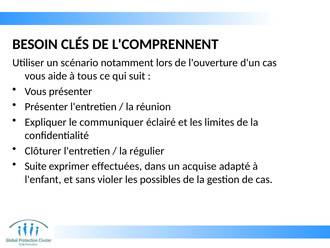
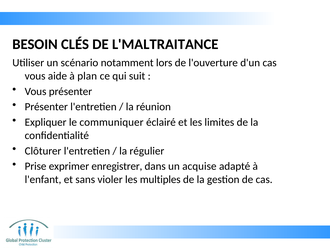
L'COMPRENNENT: L'COMPRENNENT -> L'MALTRAITANCE
tous: tous -> plan
Suite: Suite -> Prise
effectuées: effectuées -> enregistrer
possibles: possibles -> multiples
